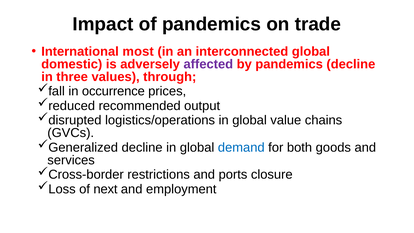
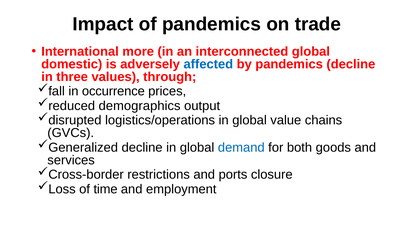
most: most -> more
affected colour: purple -> blue
recommended: recommended -> demographics
next: next -> time
